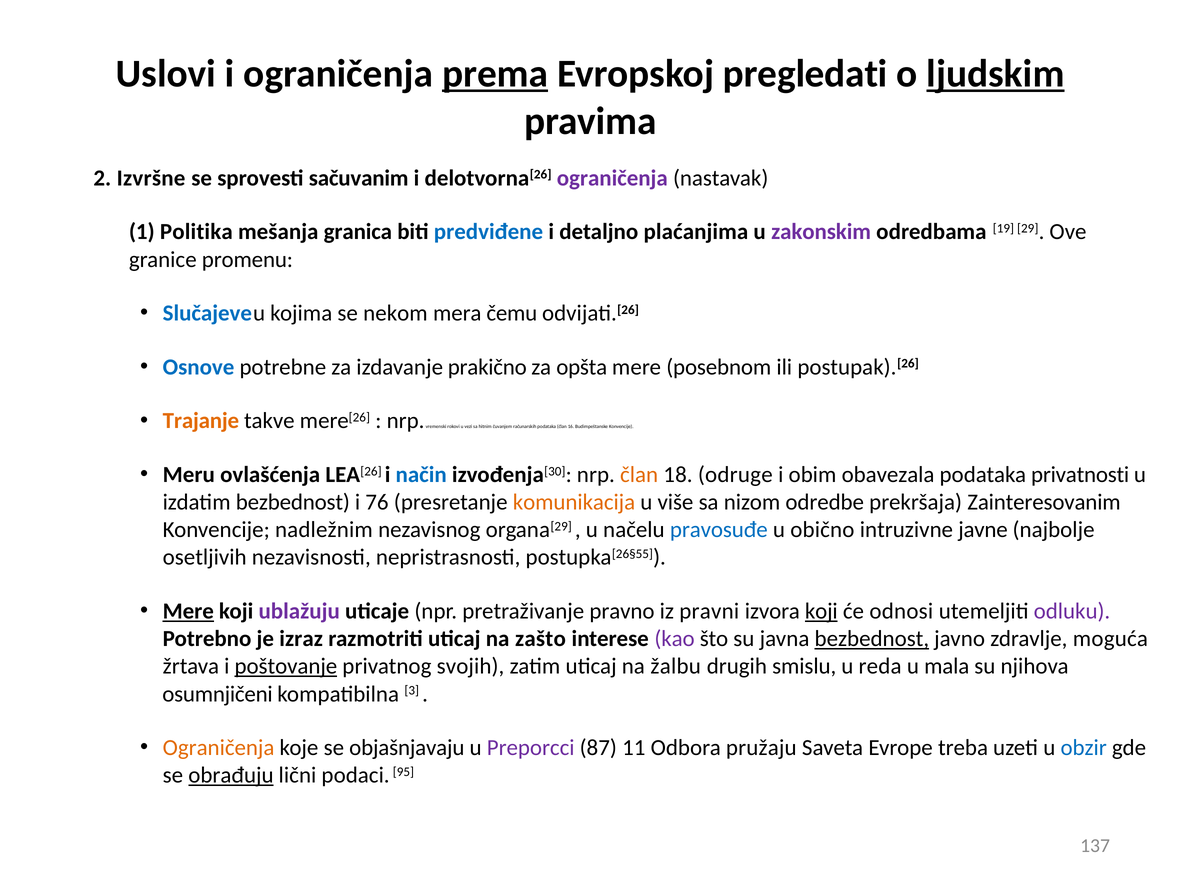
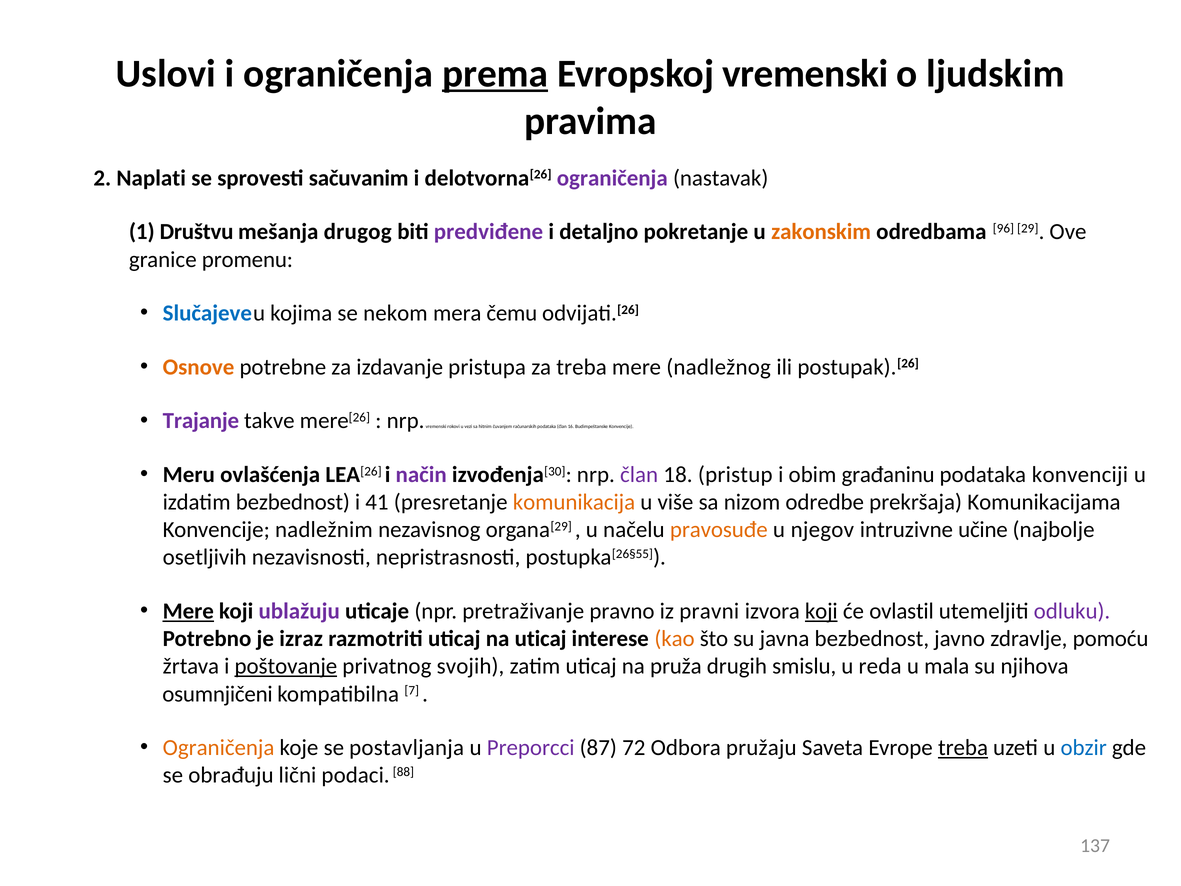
Evropskoj pregledati: pregledati -> vremenski
ljudskim underline: present -> none
Izvršne: Izvršne -> Naplati
Politika: Politika -> Društvu
granica: granica -> drugog
predviđene colour: blue -> purple
plaćanjima: plaćanjima -> pokretanje
zakonskim colour: purple -> orange
19: 19 -> 96
Osnove colour: blue -> orange
prakično: prakično -> pristupa
za opšta: opšta -> treba
posebnom: posebnom -> nadležnog
Trajanje colour: orange -> purple
način colour: blue -> purple
član at (639, 475) colour: orange -> purple
odruge: odruge -> pristup
obavezala: obavezala -> građaninu
privatnosti: privatnosti -> konvenciji
76: 76 -> 41
Zainteresovanim: Zainteresovanim -> Komunikacijama
pravosuđe colour: blue -> orange
obično: obično -> njegov
javne: javne -> učine
odnosi: odnosi -> ovlastil
na zašto: zašto -> uticaj
kao colour: purple -> orange
bezbednost at (872, 639) underline: present -> none
moguća: moguća -> pomoću
žalbu: žalbu -> pruža
3: 3 -> 7
objašnjavaju: objašnjavaju -> postavljanja
11: 11 -> 72
treba at (963, 748) underline: none -> present
obrađuju underline: present -> none
95: 95 -> 88
